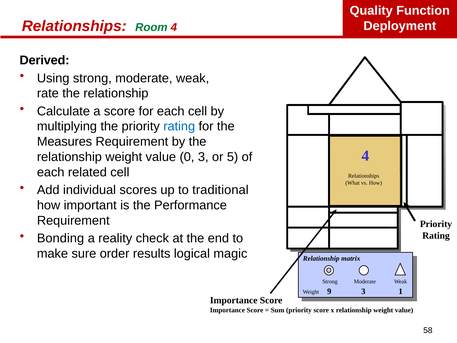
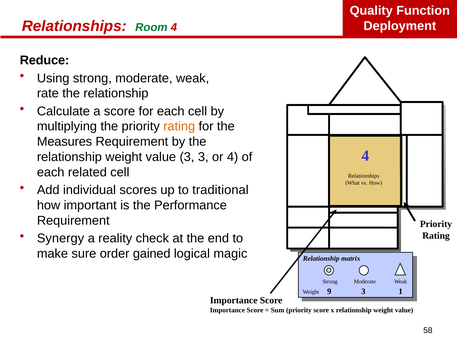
Derived: Derived -> Reduce
rating at (179, 126) colour: blue -> orange
value 0: 0 -> 3
or 5: 5 -> 4
Bonding: Bonding -> Synergy
results: results -> gained
